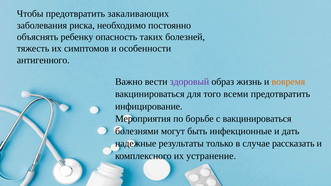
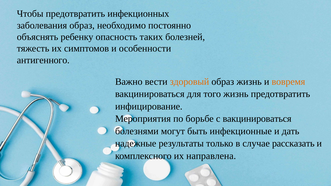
закаливающих: закаливающих -> инфекционных
заболевания риска: риска -> образ
здоровый colour: purple -> orange
того всеми: всеми -> жизнь
устранение: устранение -> направлена
